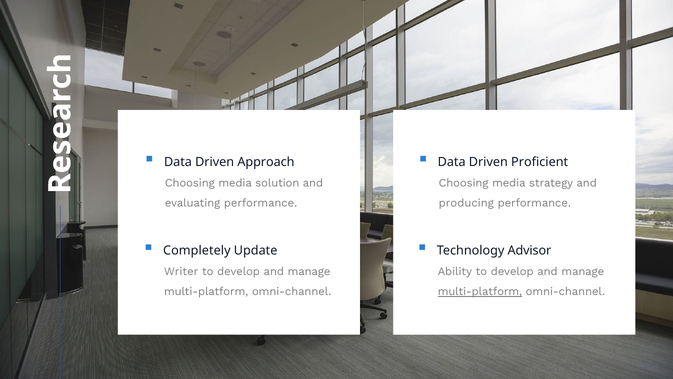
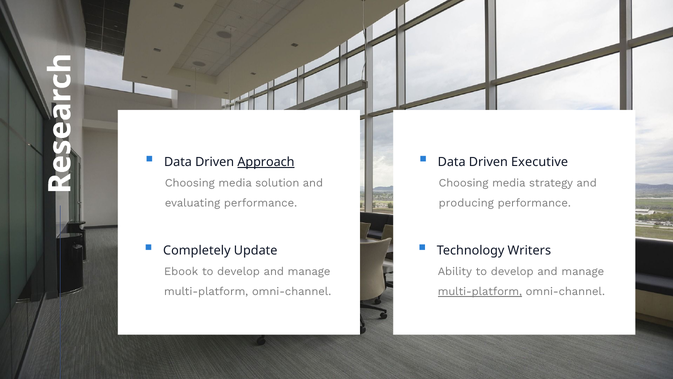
Approach underline: none -> present
Proficient: Proficient -> Executive
Advisor: Advisor -> Writers
Writer: Writer -> Ebook
